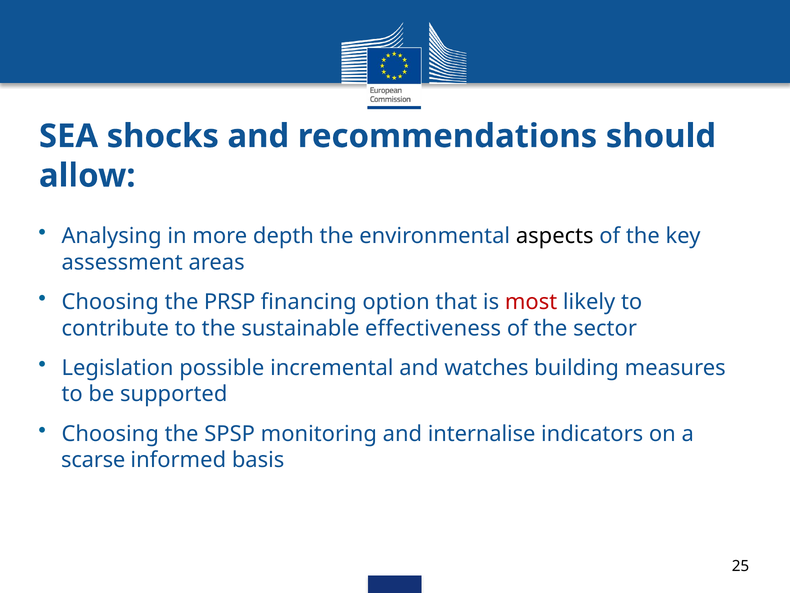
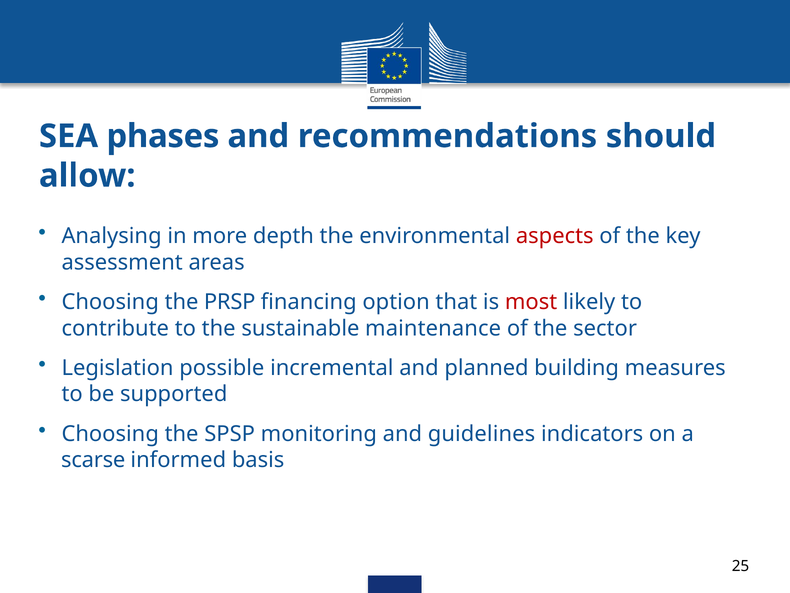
shocks: shocks -> phases
aspects colour: black -> red
effectiveness: effectiveness -> maintenance
watches: watches -> planned
internalise: internalise -> guidelines
